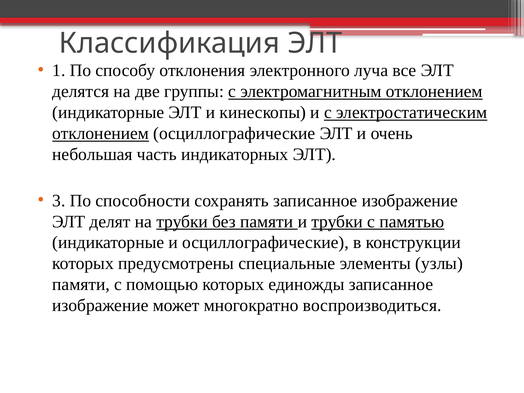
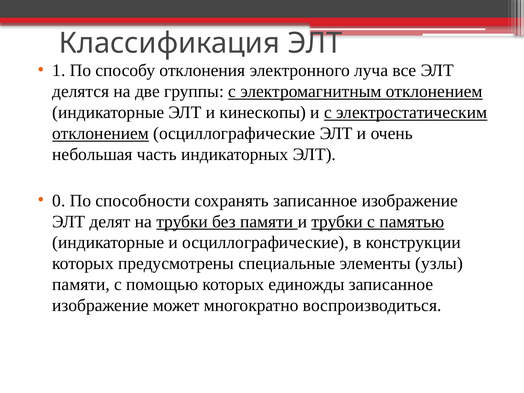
3: 3 -> 0
